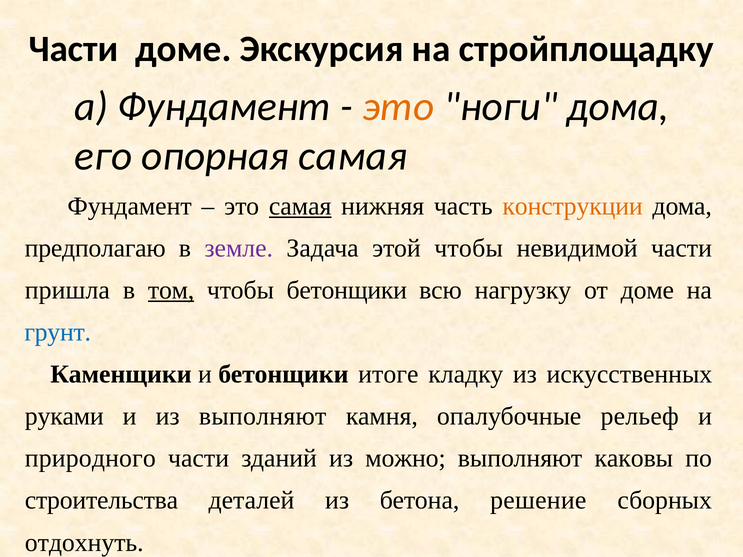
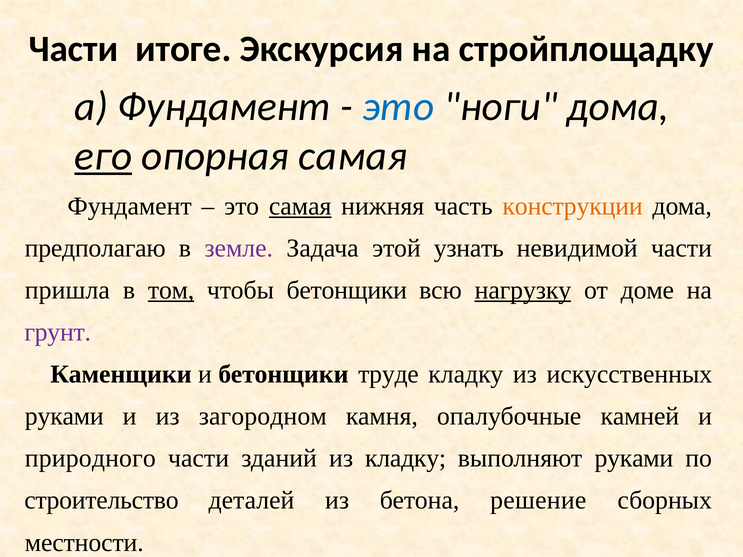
Части доме: доме -> итоге
это at (398, 107) colour: orange -> blue
его underline: none -> present
этой чтобы: чтобы -> узнать
нагрузку underline: none -> present
грунт colour: blue -> purple
итоге: итоге -> труде
из выполняют: выполняют -> загородном
рельеф: рельеф -> камней
из можно: можно -> кладку
выполняют каковы: каковы -> руками
строительства: строительства -> строительство
отдохнуть: отдохнуть -> местности
